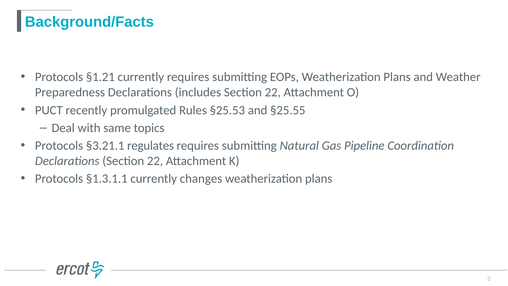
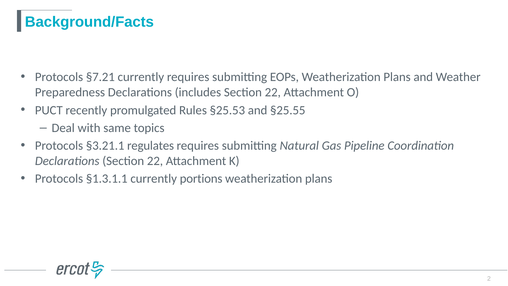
§1.21: §1.21 -> §7.21
changes: changes -> portions
